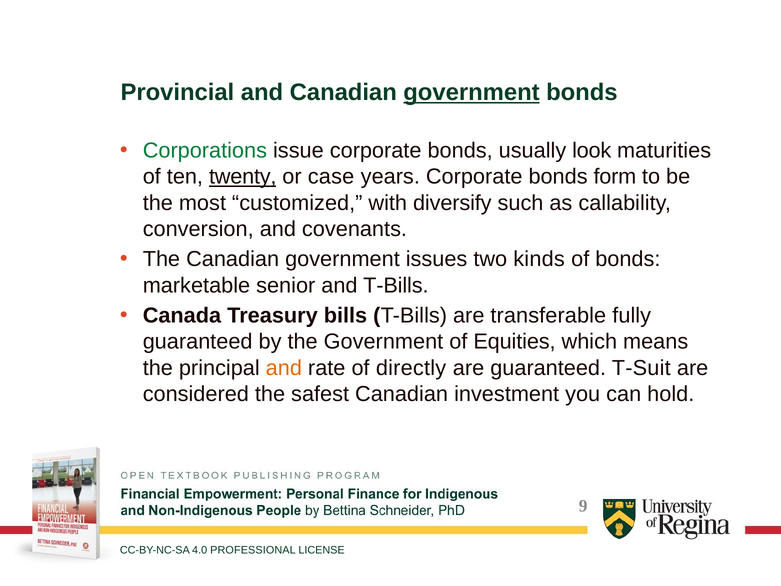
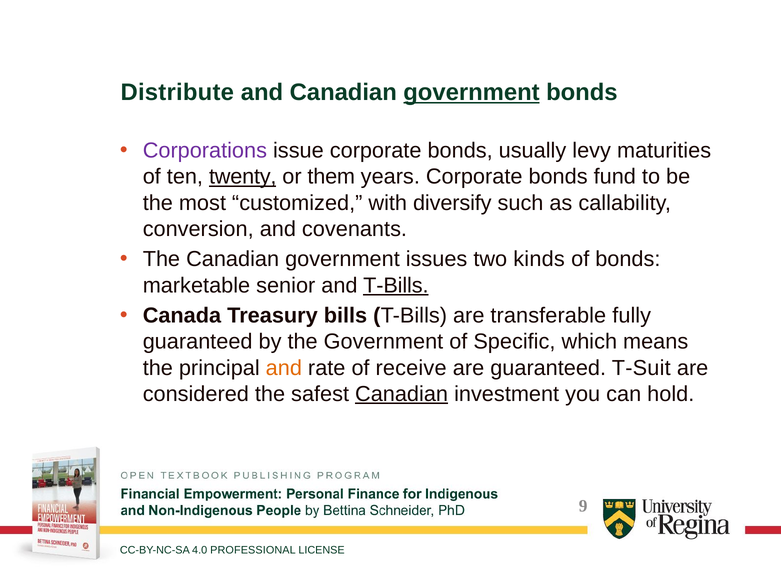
Provincial: Provincial -> Distribute
Corporations colour: green -> purple
look: look -> levy
case: case -> them
form: form -> fund
T-Bills at (396, 285) underline: none -> present
Equities: Equities -> Specific
directly: directly -> receive
Canadian at (402, 394) underline: none -> present
